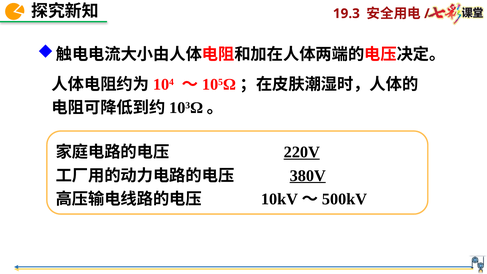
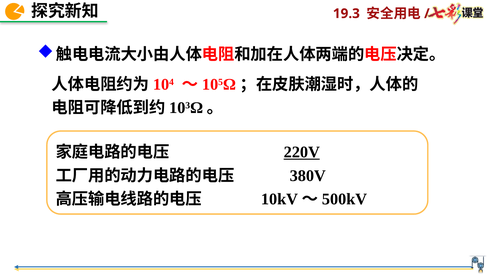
380V underline: present -> none
